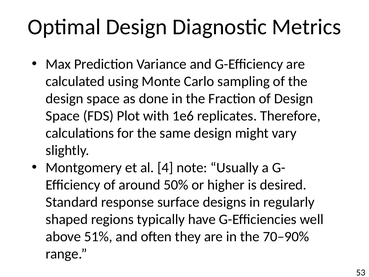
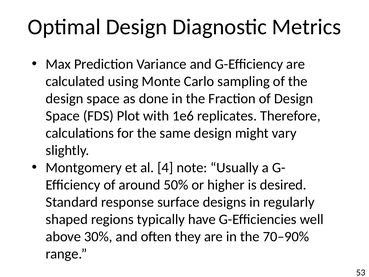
51%: 51% -> 30%
